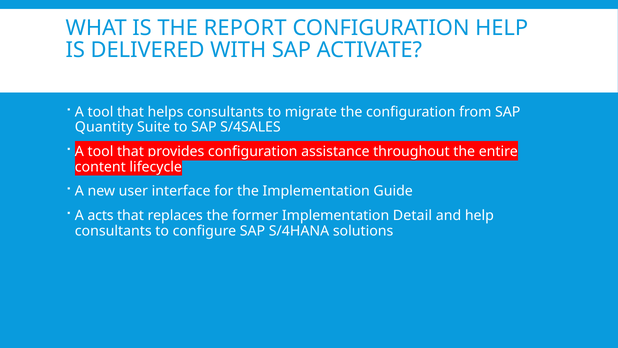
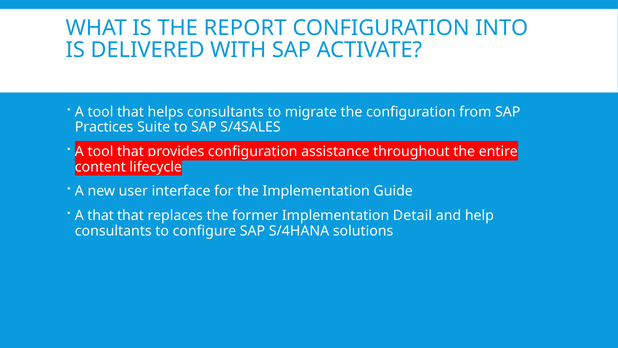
CONFIGURATION HELP: HELP -> INTO
Quantity: Quantity -> Practices
A acts: acts -> that
